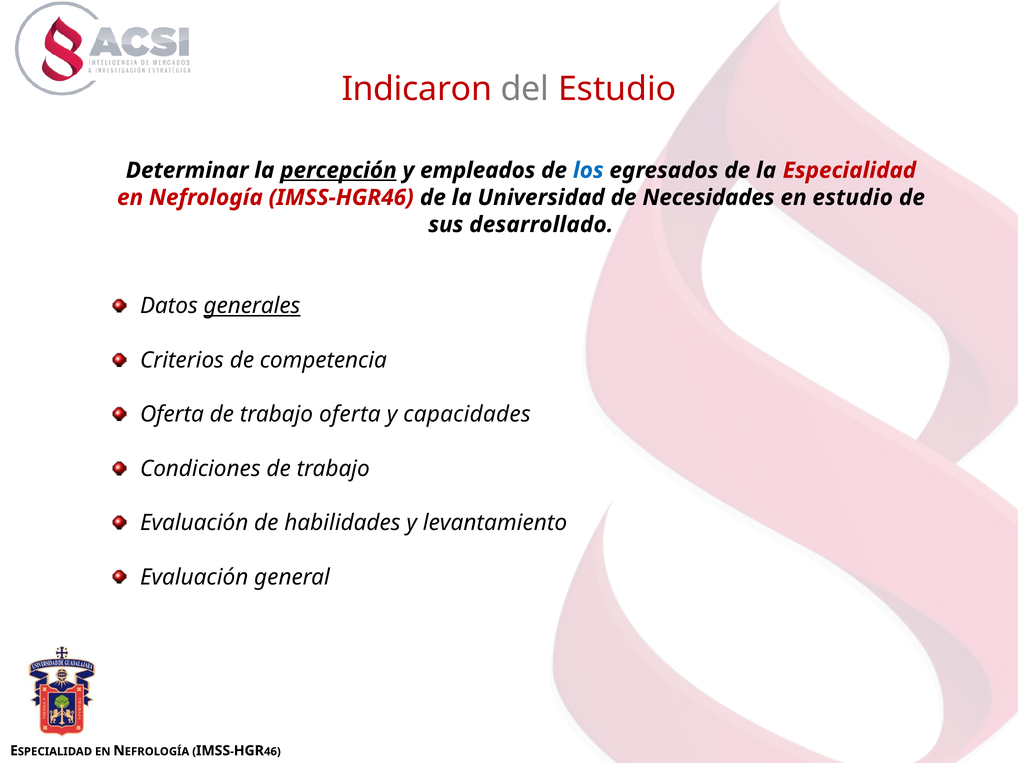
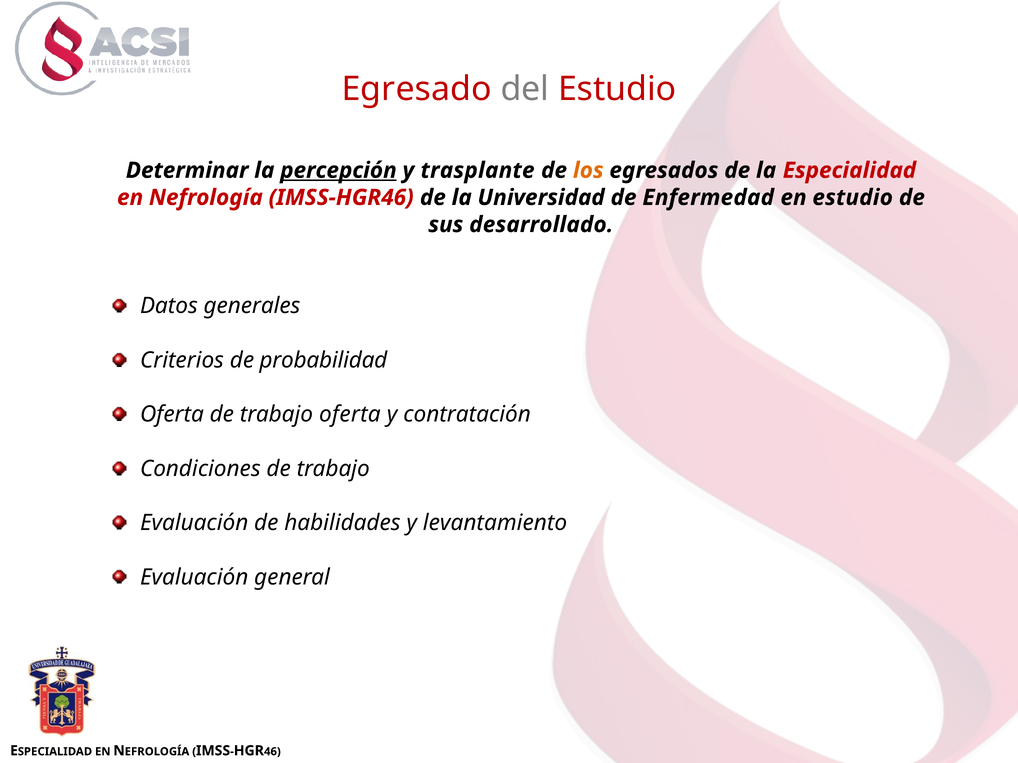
Indicaron: Indicaron -> Egresado
empleados: empleados -> trasplante
los colour: blue -> orange
Necesidades: Necesidades -> Enfermedad
generales underline: present -> none
competencia: competencia -> probabilidad
capacidades: capacidades -> contratación
